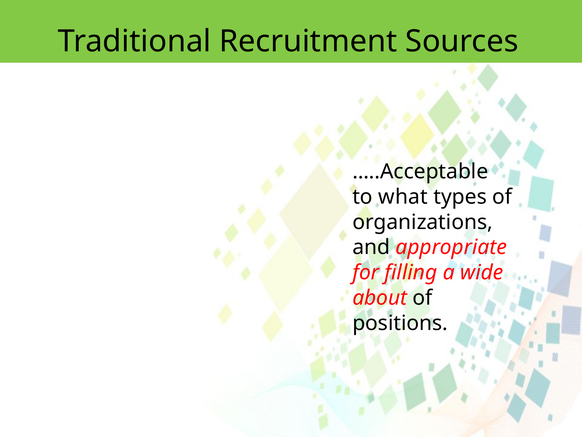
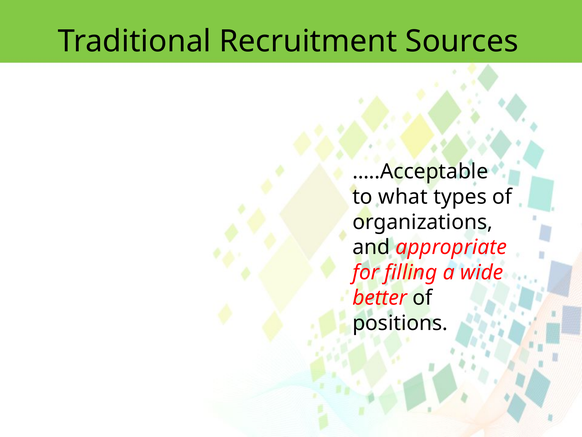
about: about -> better
